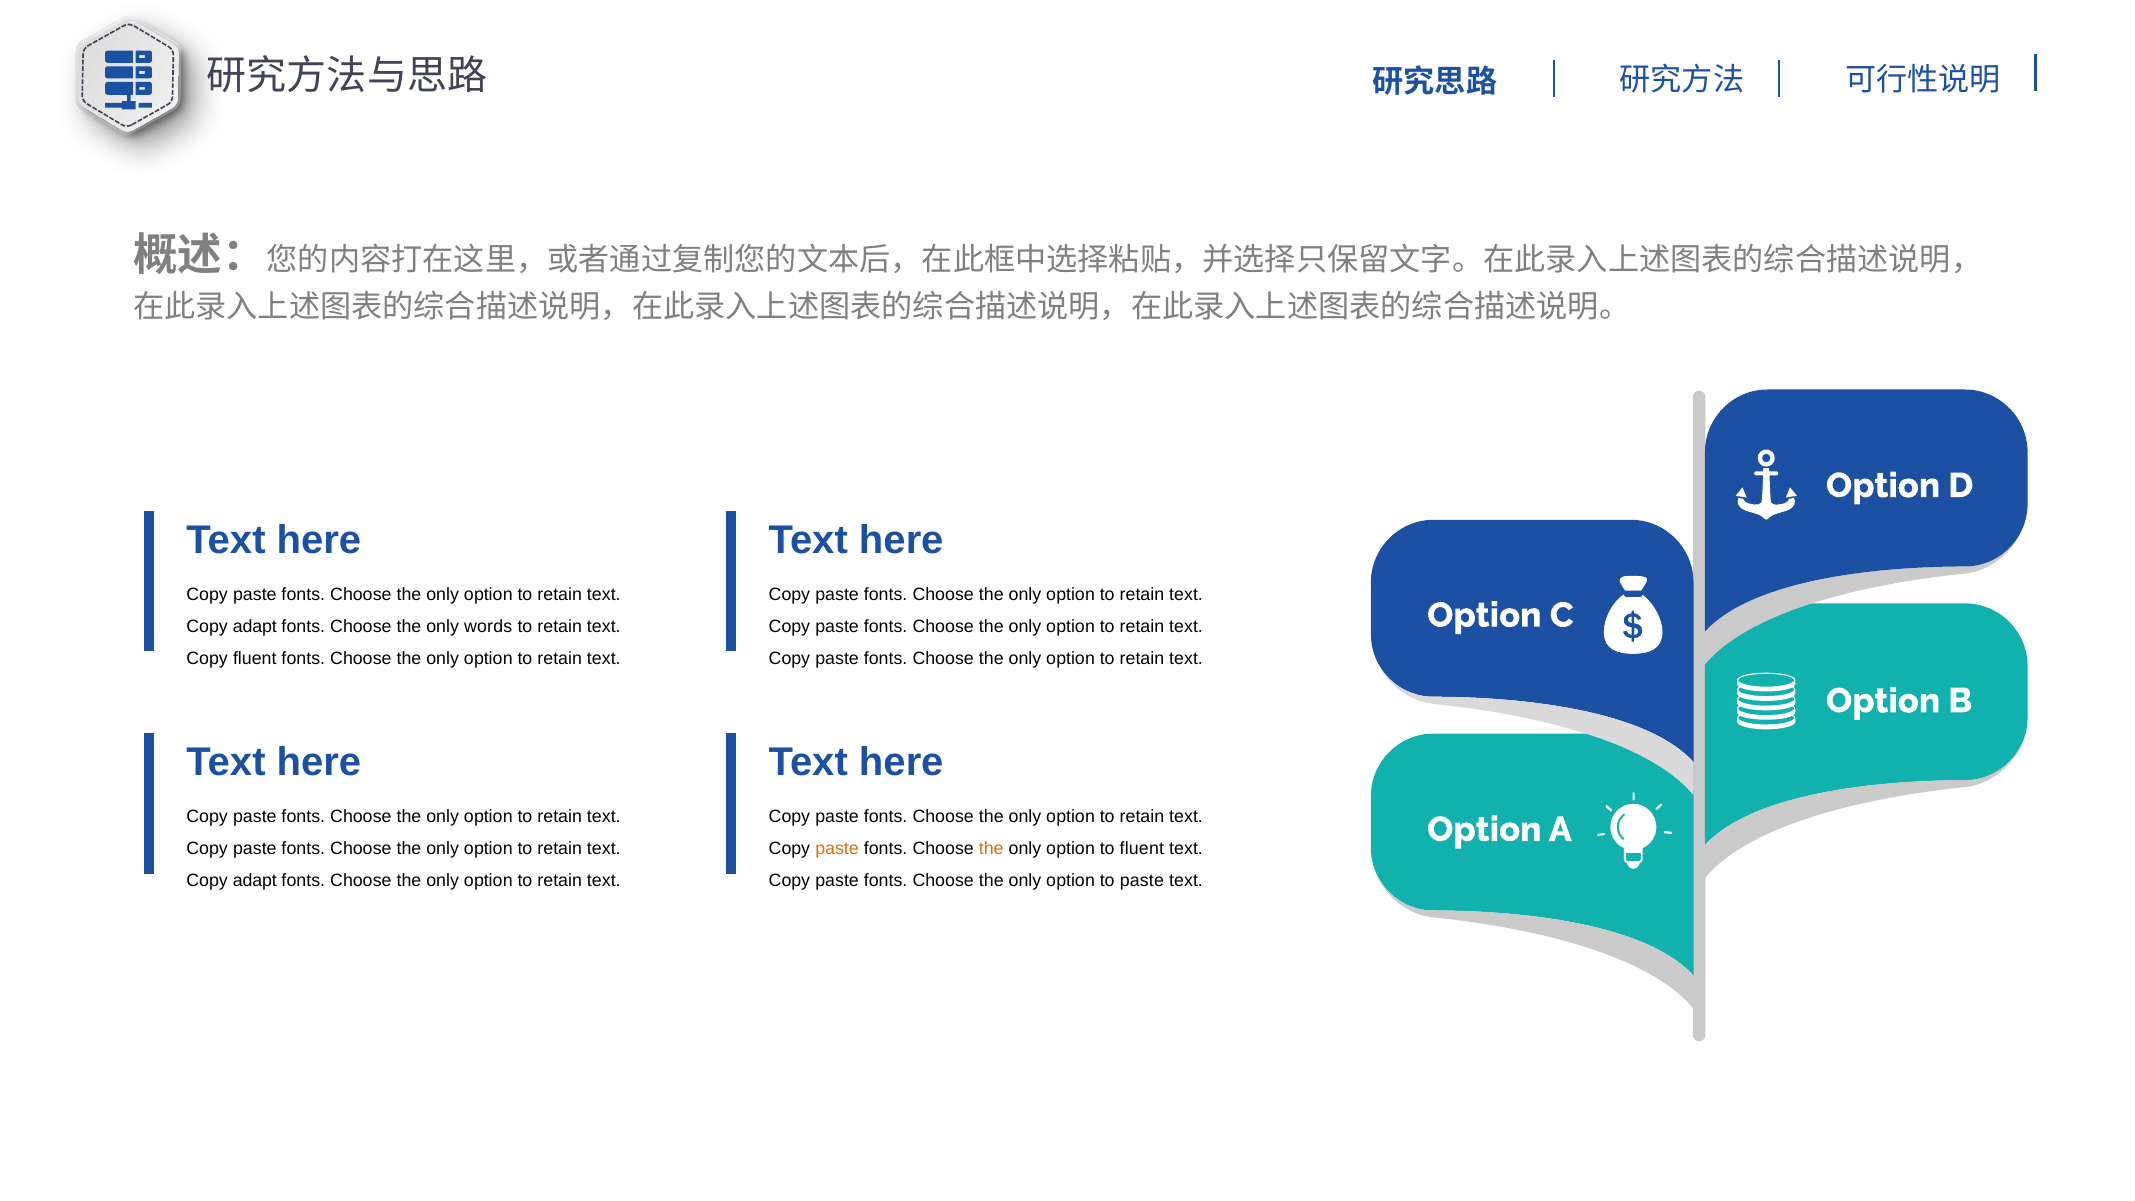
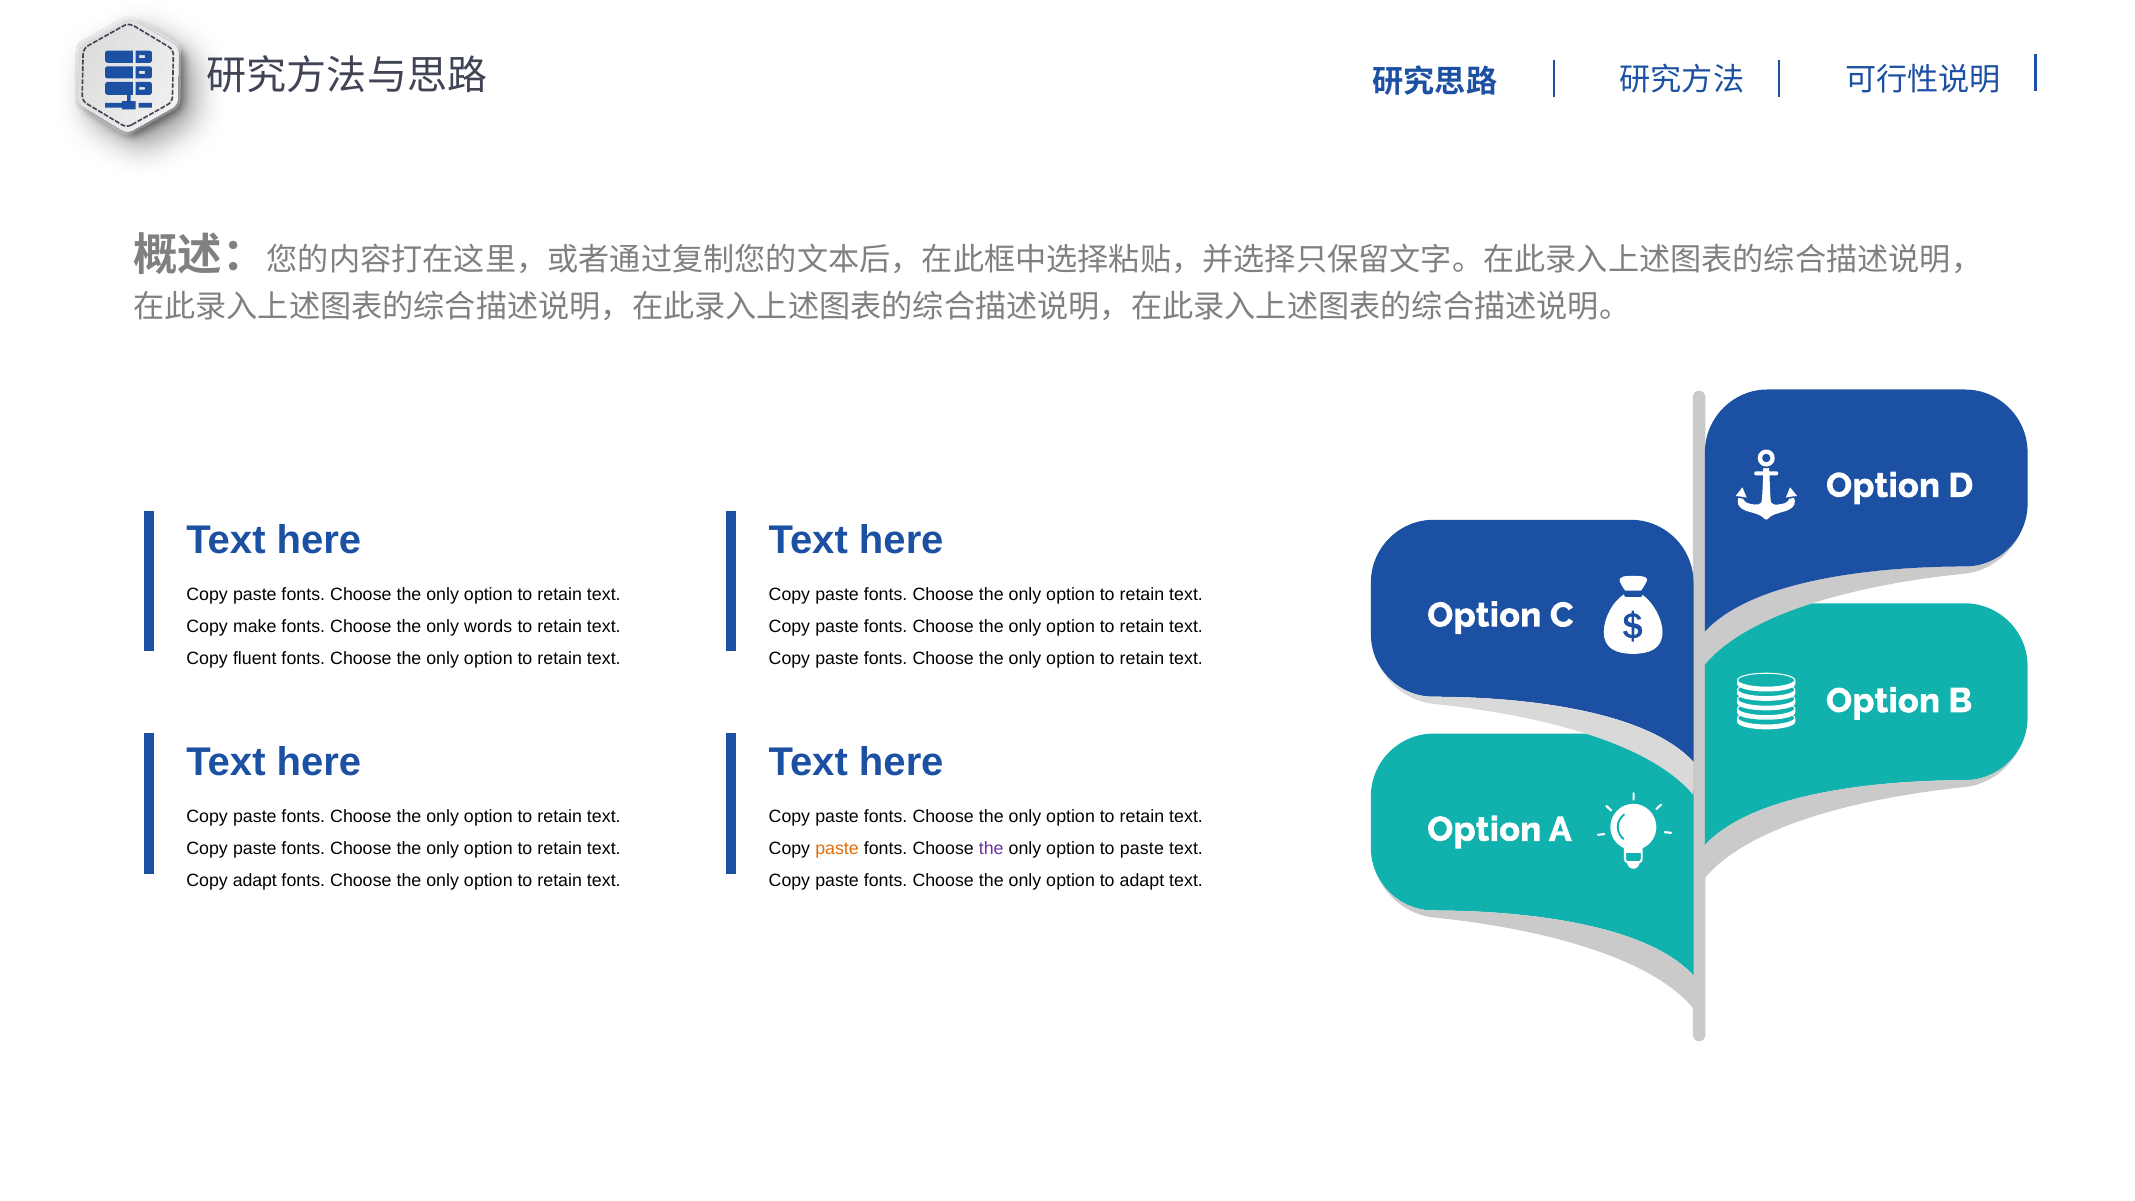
adapt at (255, 626): adapt -> make
the at (991, 849) colour: orange -> purple
to fluent: fluent -> paste
to paste: paste -> adapt
